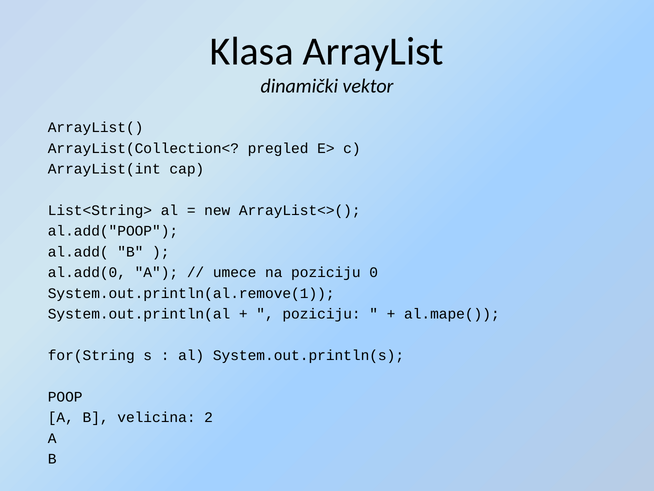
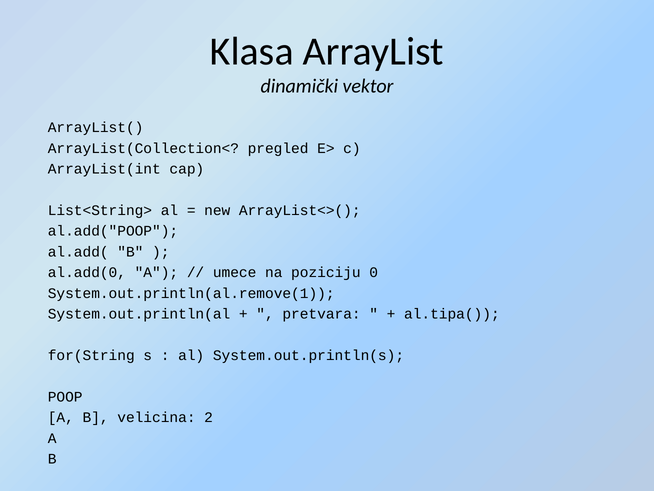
poziciju at (322, 314): poziciju -> pretvara
al.mape(: al.mape( -> al.tipa(
